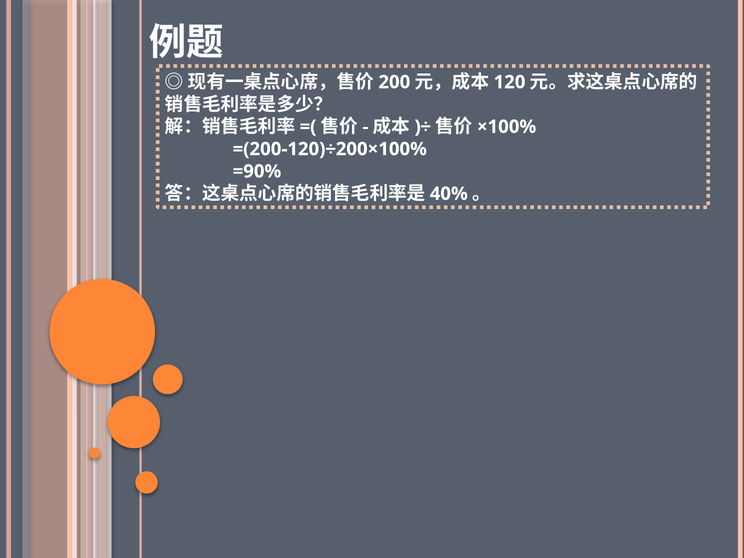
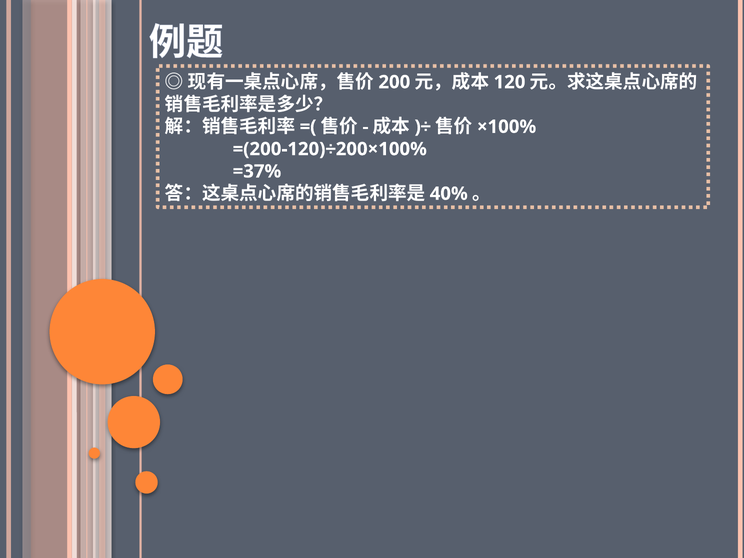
=90%: =90% -> =37%
